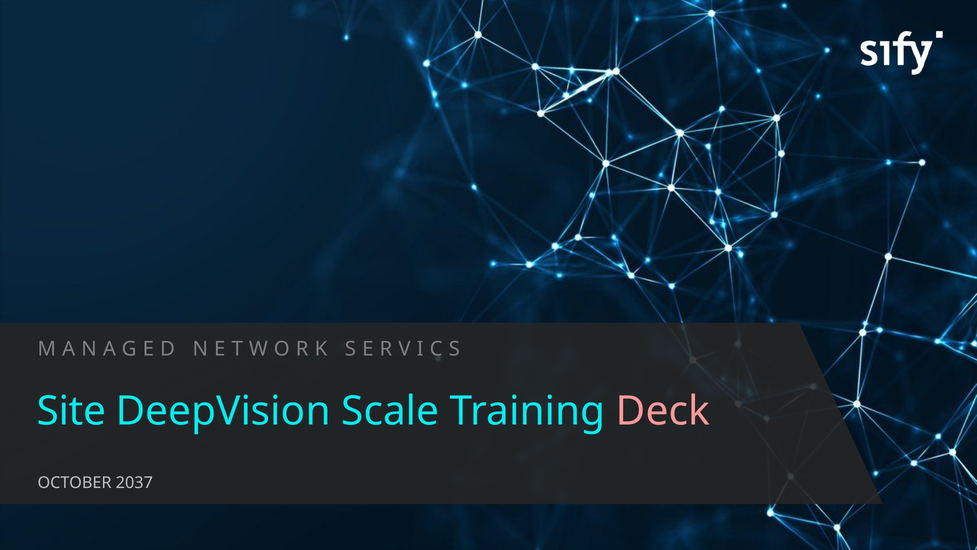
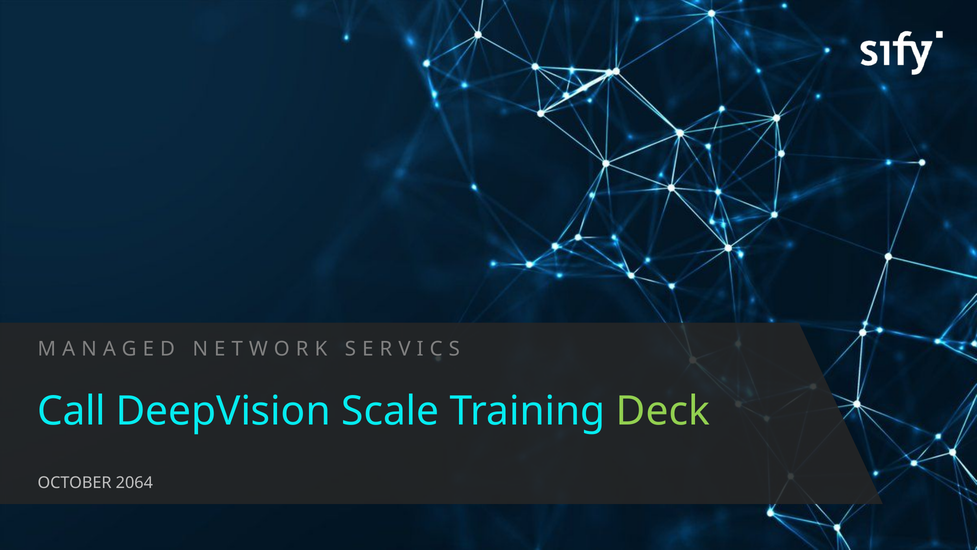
Site: Site -> Call
Deck colour: pink -> light green
2037: 2037 -> 2064
